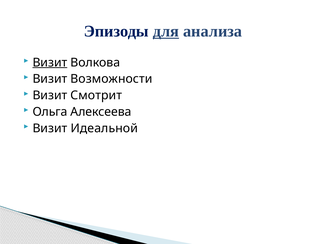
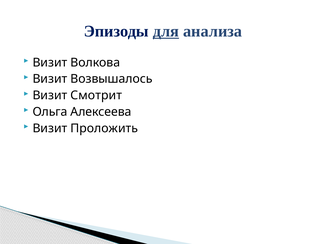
Визит at (50, 63) underline: present -> none
Возможности: Возможности -> Возвышалось
Идеальной: Идеальной -> Проложить
